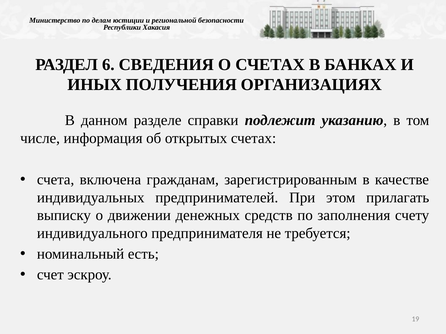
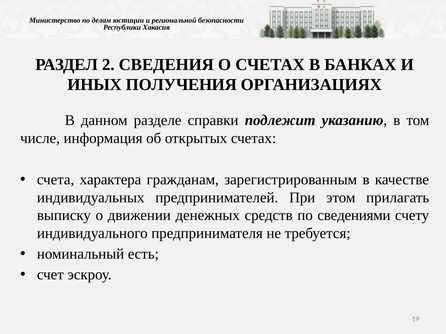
6: 6 -> 2
включена: включена -> характера
заполнения: заполнения -> сведениями
